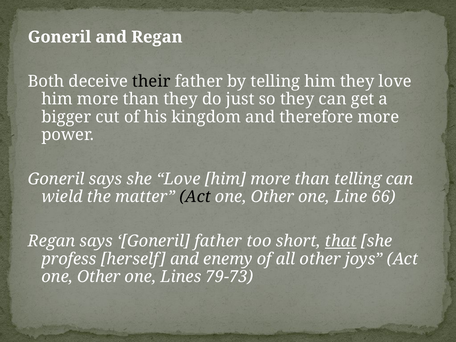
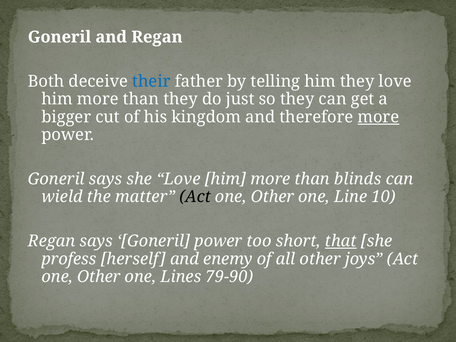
their colour: black -> blue
more at (378, 117) underline: none -> present
than telling: telling -> blinds
66: 66 -> 10
Goneril father: father -> power
79-73: 79-73 -> 79-90
